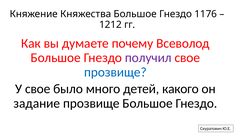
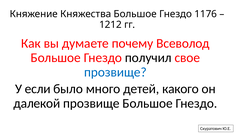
получил colour: purple -> black
У свое: свое -> если
задание: задание -> далекой
